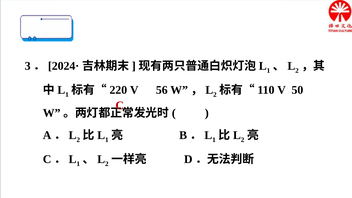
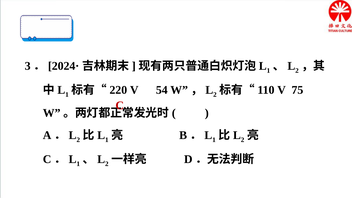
56: 56 -> 54
50: 50 -> 75
